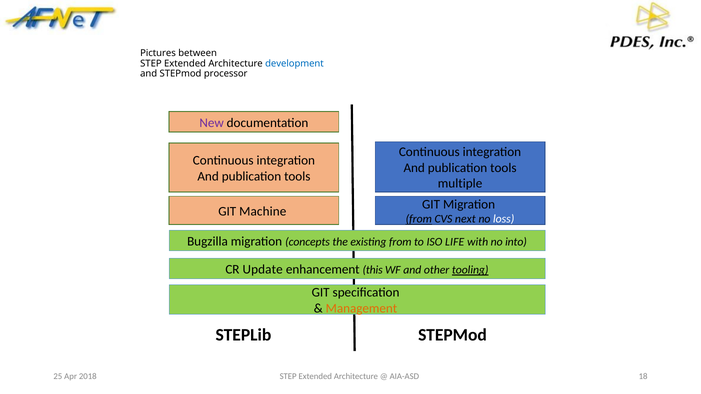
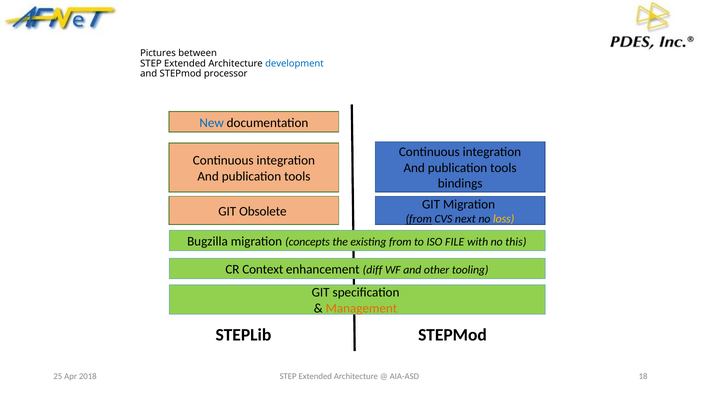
New colour: purple -> blue
multiple: multiple -> bindings
Machine: Machine -> Obsolete
loss colour: white -> yellow
LIFE: LIFE -> FILE
into: into -> this
Update: Update -> Context
this: this -> diff
tooling underline: present -> none
